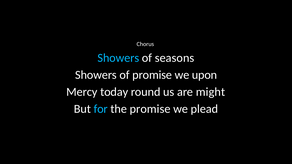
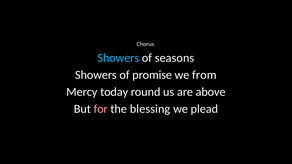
upon: upon -> from
might: might -> above
for colour: light blue -> pink
the promise: promise -> blessing
